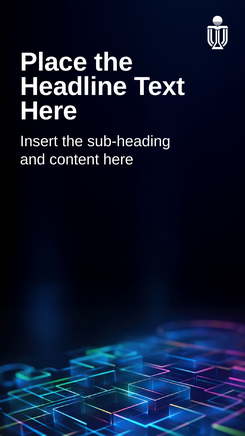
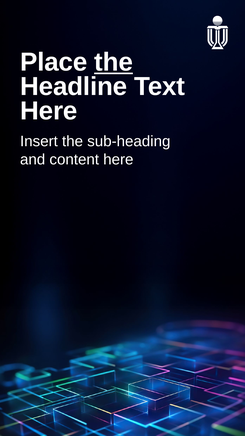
the at (114, 62) underline: none -> present
